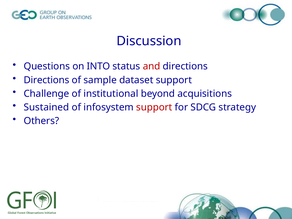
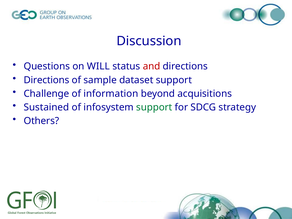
INTO: INTO -> WILL
institutional: institutional -> information
support at (154, 107) colour: red -> green
